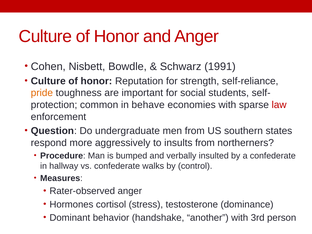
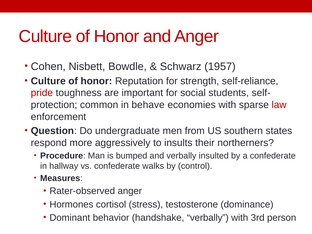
1991: 1991 -> 1957
pride colour: orange -> red
insults from: from -> their
handshake another: another -> verbally
